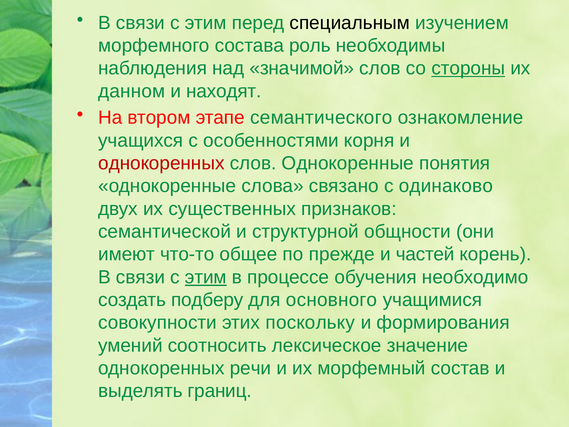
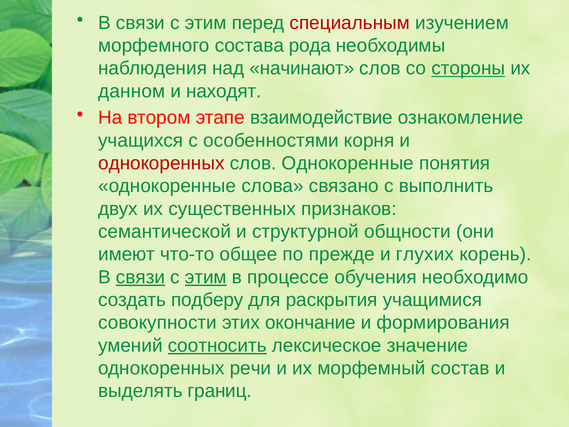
специальным colour: black -> red
роль: роль -> рода
значимой: значимой -> начинают
семантического: семантического -> взаимодействие
одинаково: одинаково -> выполнить
частей: частей -> глухих
связи at (140, 277) underline: none -> present
основного: основного -> раскрытия
поскольку: поскольку -> окончание
соотносить underline: none -> present
